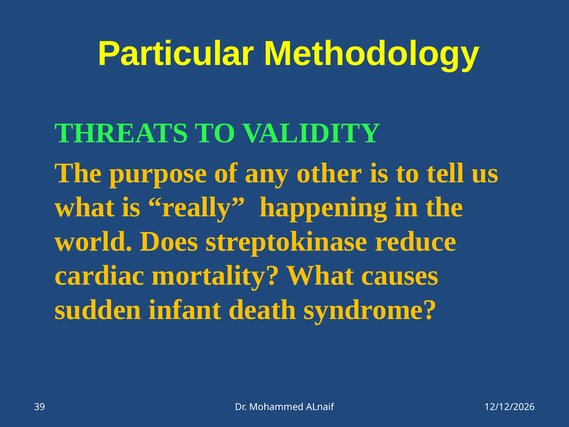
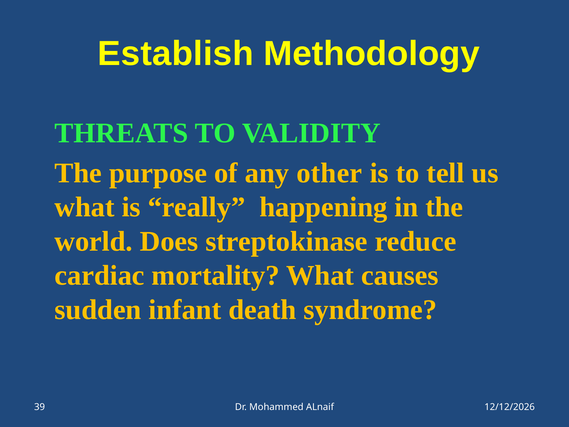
Particular: Particular -> Establish
